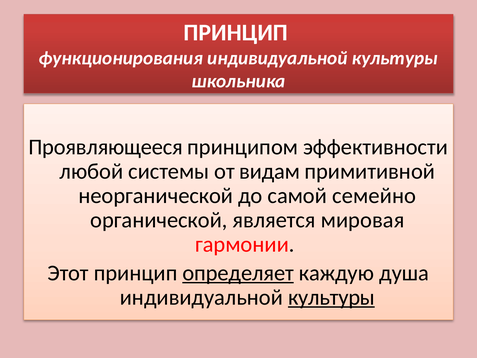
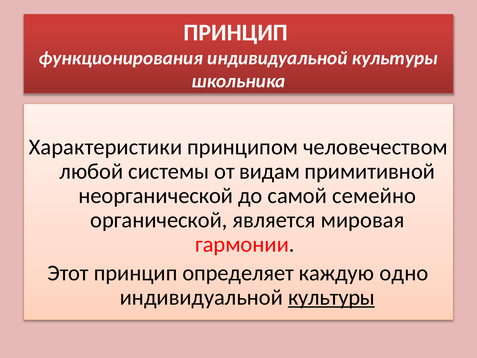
Проявляющееся: Проявляющееся -> Характеристики
эффективности: эффективности -> человечеством
определяет underline: present -> none
душа: душа -> одно
